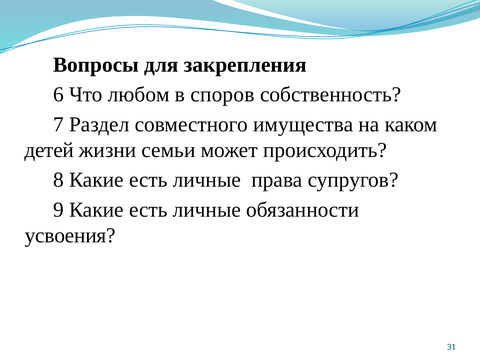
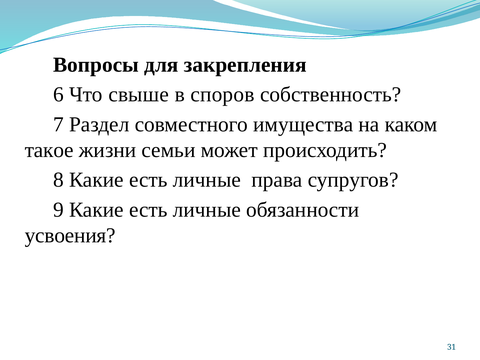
любом: любом -> свыше
детей: детей -> такое
